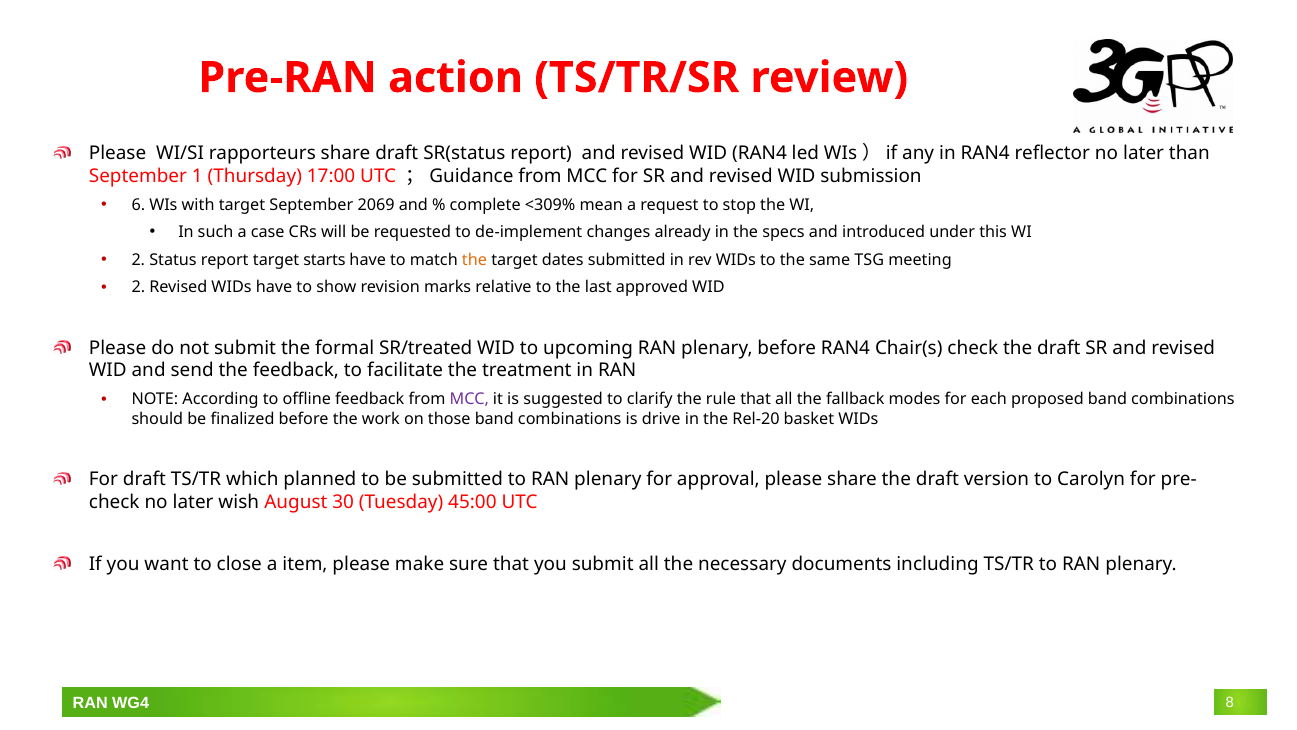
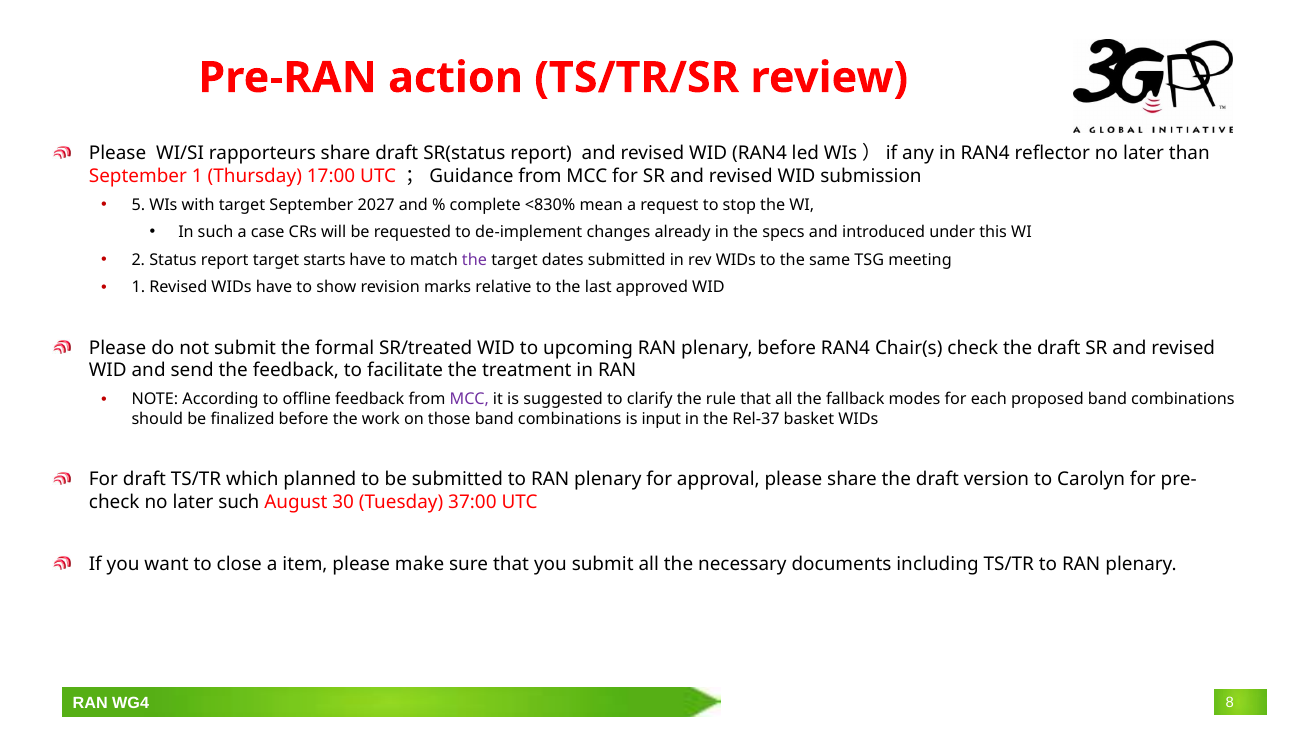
6: 6 -> 5
2069: 2069 -> 2027
<309%: <309% -> <830%
the at (474, 260) colour: orange -> purple
2 at (138, 287): 2 -> 1
drive: drive -> input
Rel-20: Rel-20 -> Rel-37
later wish: wish -> such
45:00: 45:00 -> 37:00
